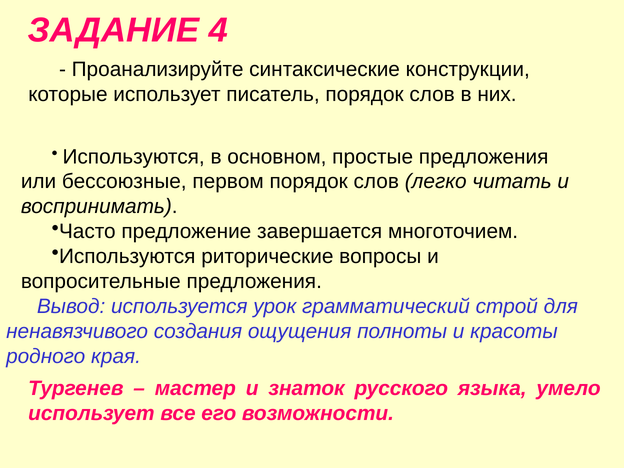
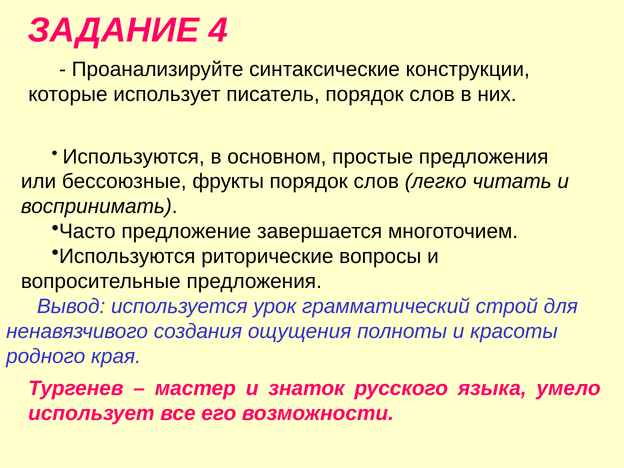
первом: первом -> фрукты
